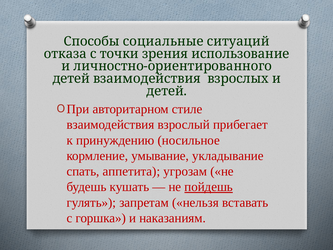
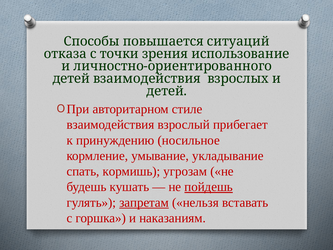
социальные: социальные -> повышается
аппетита: аппетита -> кормишь
запретам underline: none -> present
